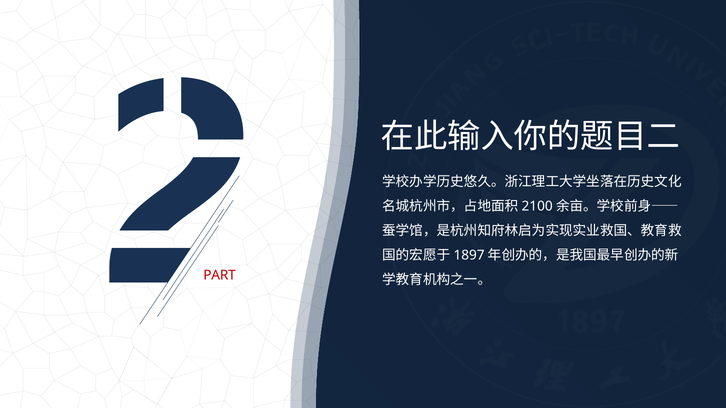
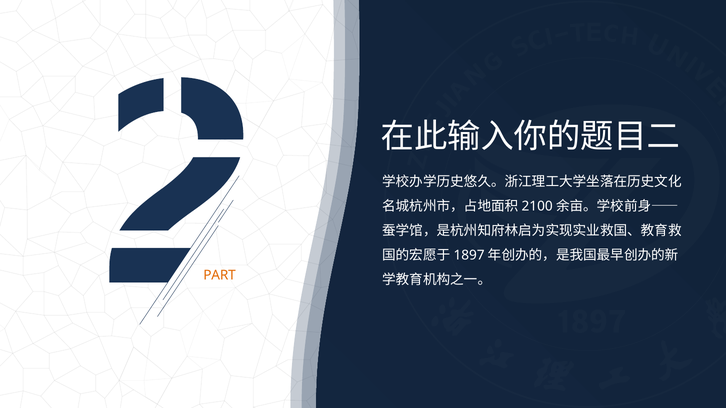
PART colour: red -> orange
